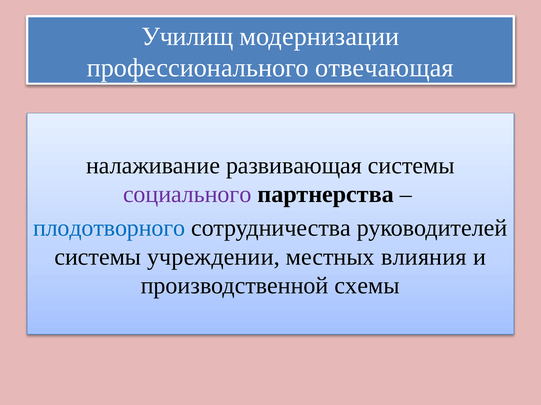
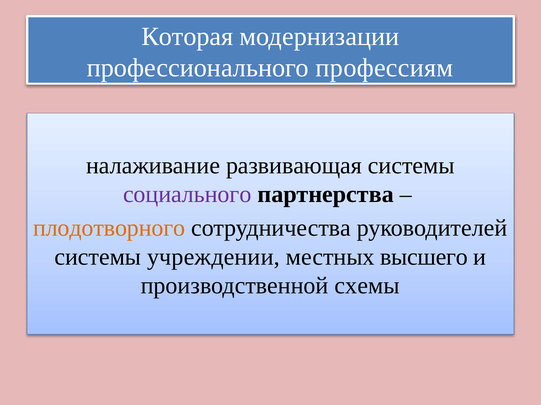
Училищ: Училищ -> Которая
отвечающая: отвечающая -> профессиям
плодотворного colour: blue -> orange
влияния: влияния -> высшего
